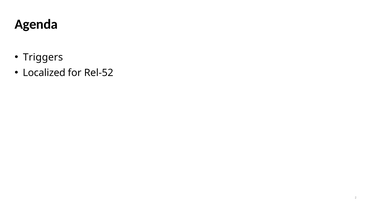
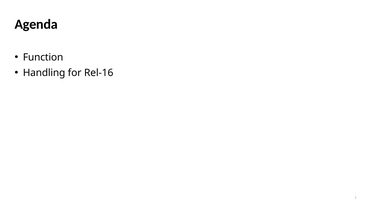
Triggers: Triggers -> Function
Localized: Localized -> Handling
Rel-52: Rel-52 -> Rel-16
